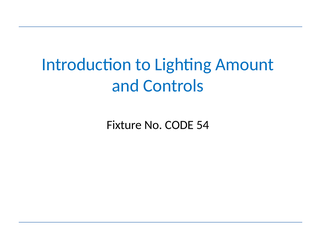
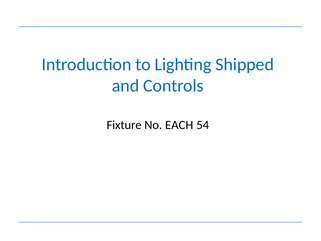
Amount: Amount -> Shipped
CODE: CODE -> EACH
